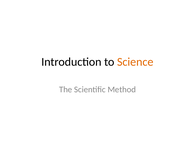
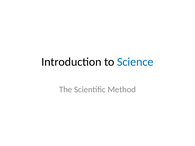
Science colour: orange -> blue
